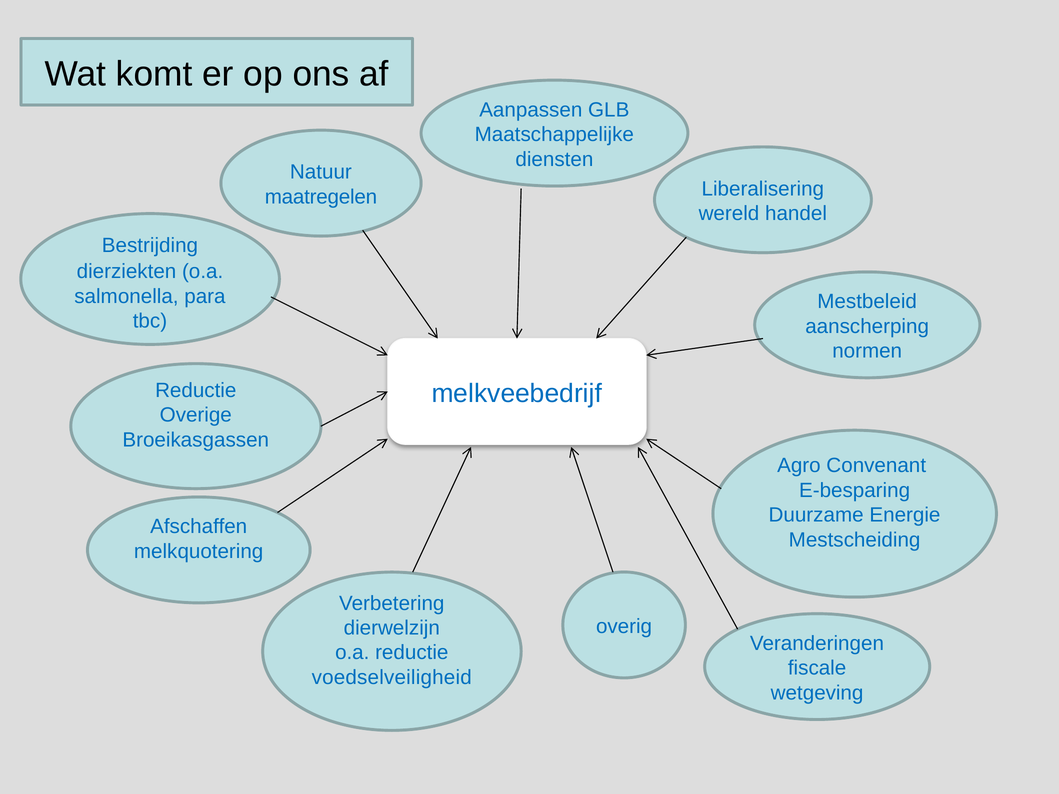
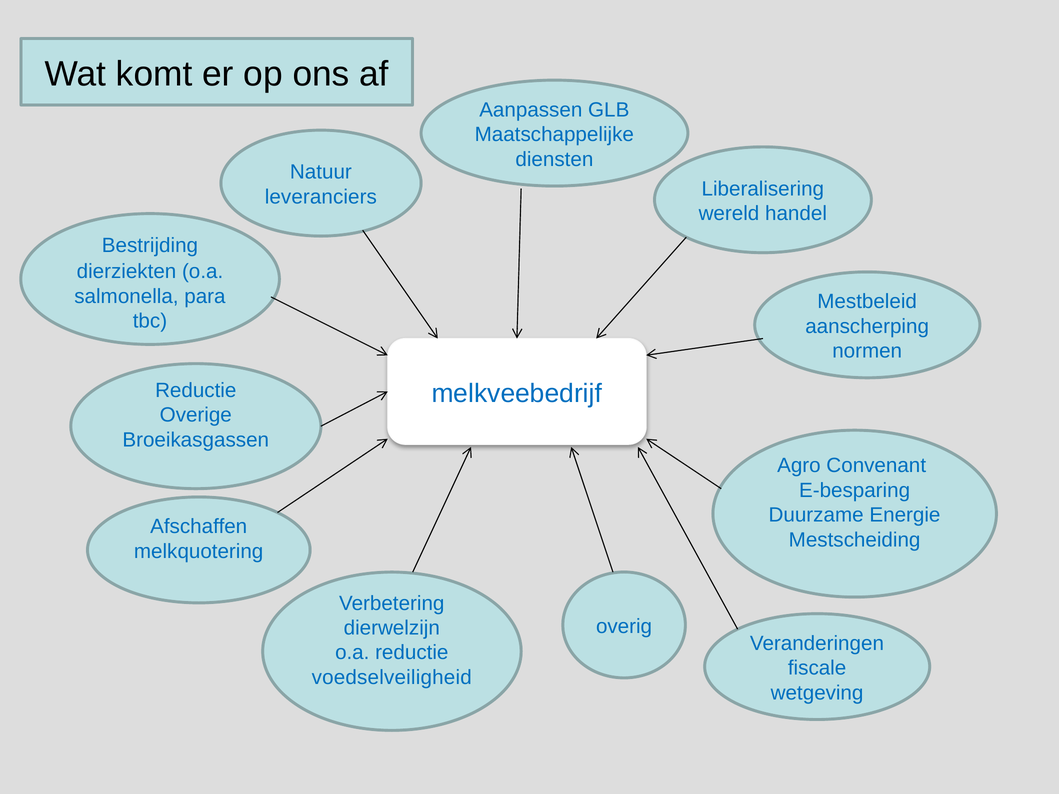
maatregelen: maatregelen -> leveranciers
